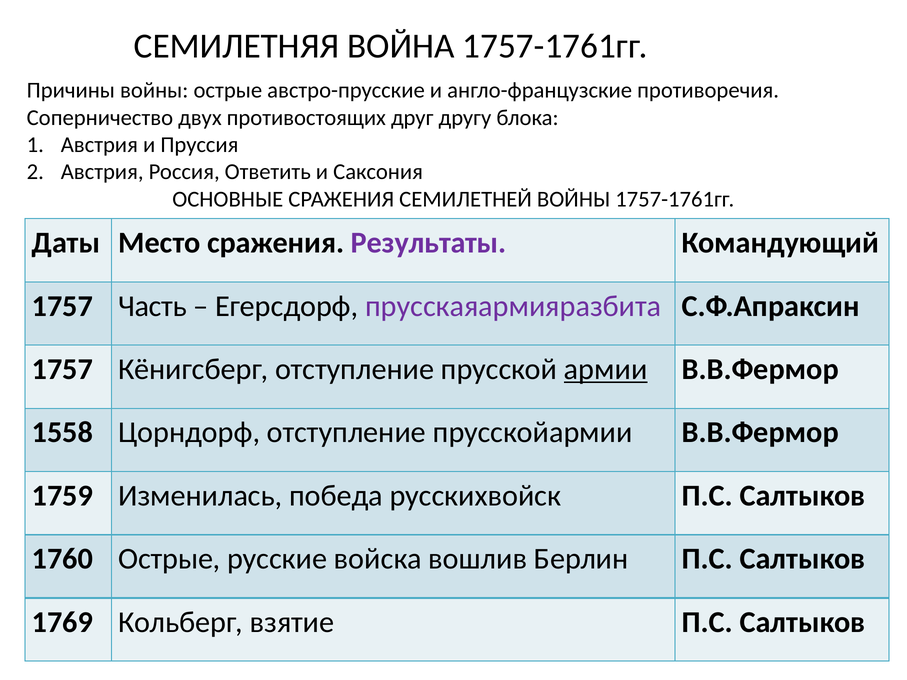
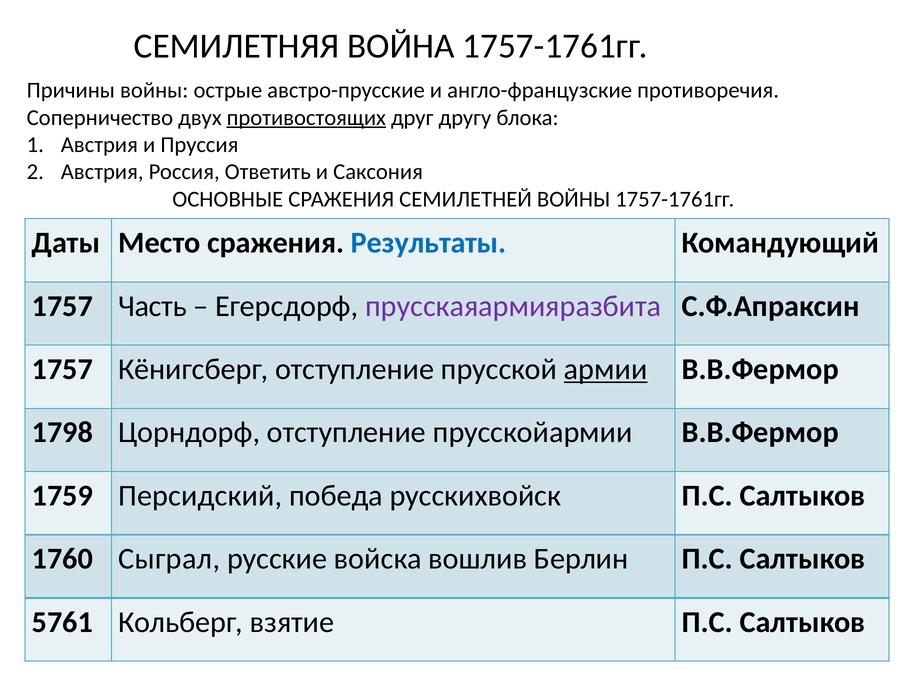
противостоящих underline: none -> present
Результаты colour: purple -> blue
1558: 1558 -> 1798
Изменилась: Изменилась -> Персидский
1760 Острые: Острые -> Сыграл
1769: 1769 -> 5761
